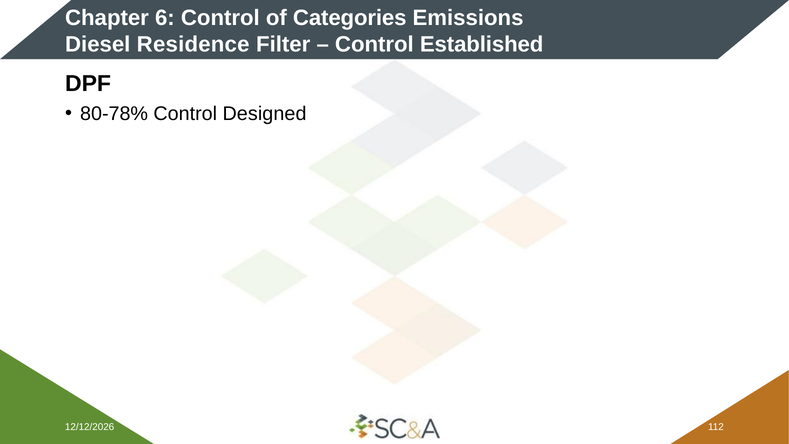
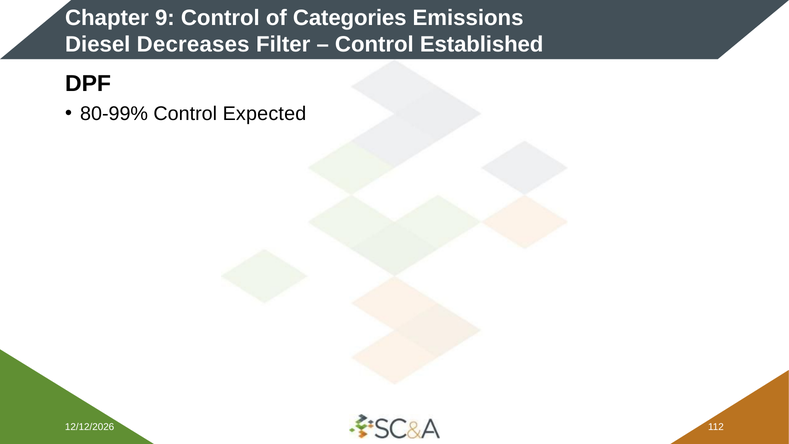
6: 6 -> 9
Residence: Residence -> Decreases
80-78%: 80-78% -> 80-99%
Designed: Designed -> Expected
